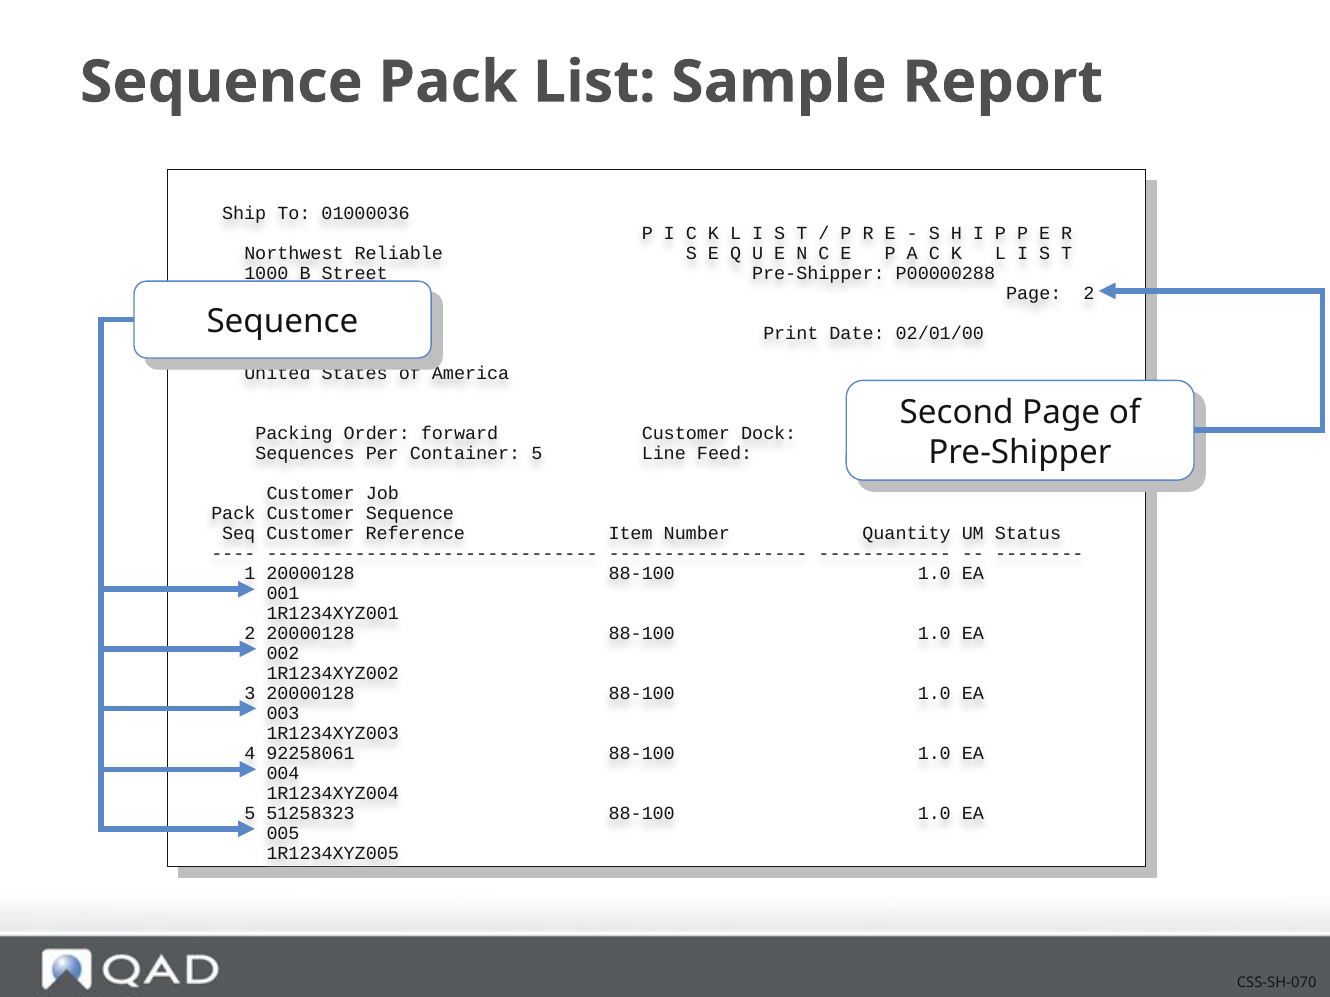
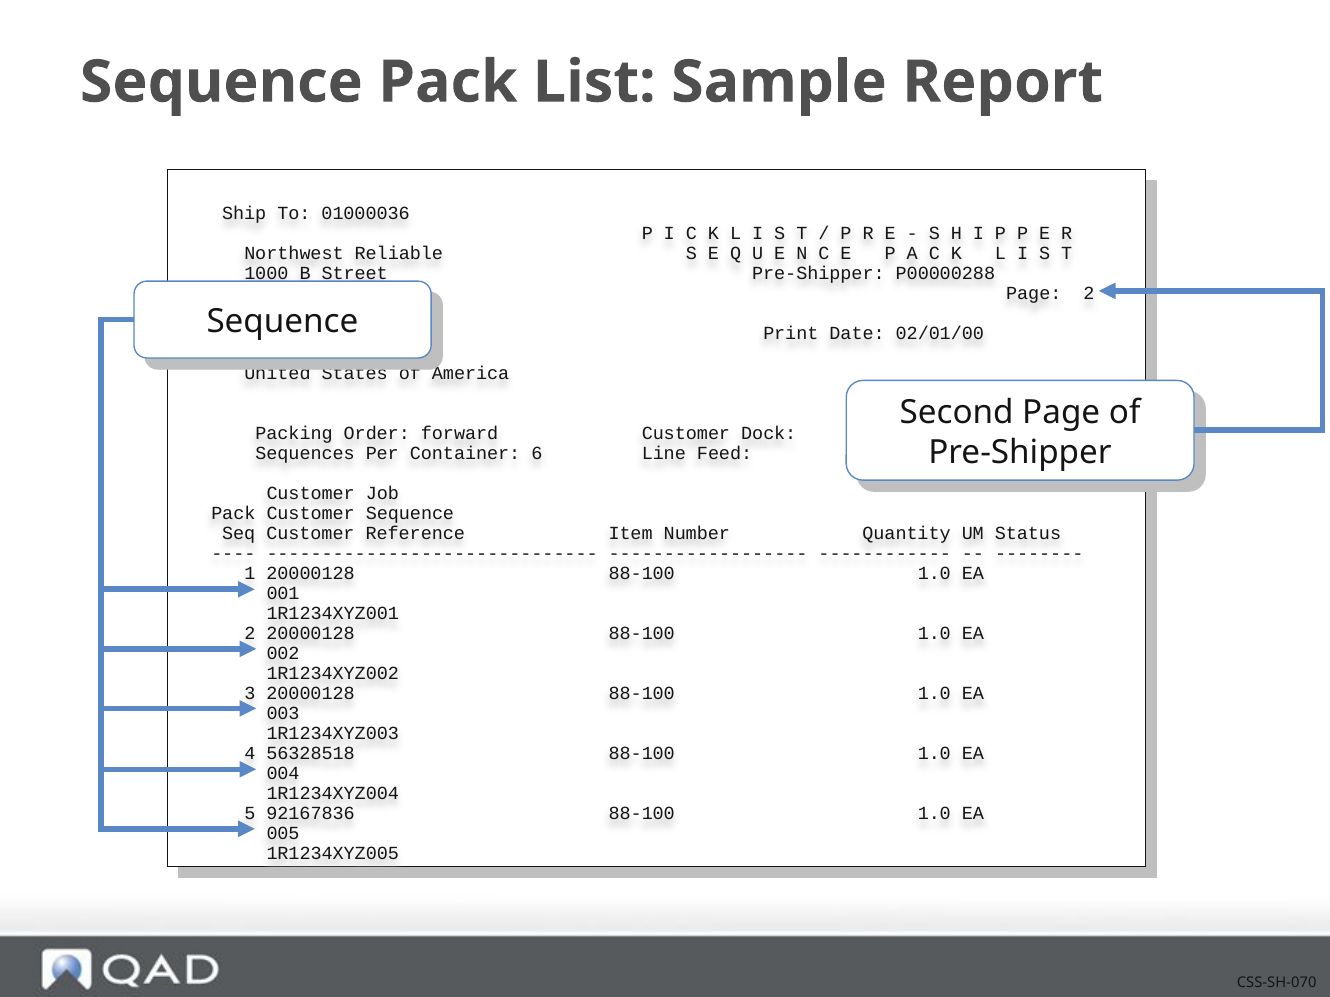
Container 5: 5 -> 6
92258061: 92258061 -> 56328518
51258323: 51258323 -> 92167836
